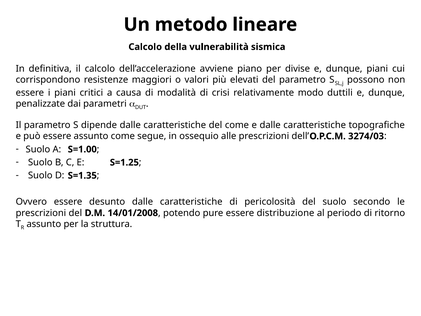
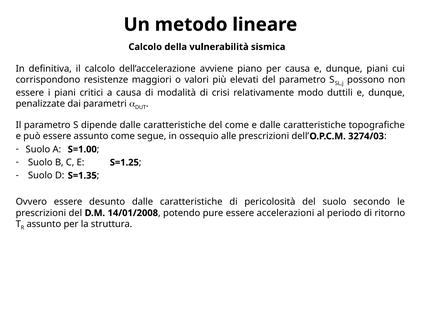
per divise: divise -> causa
distribuzione: distribuzione -> accelerazioni
